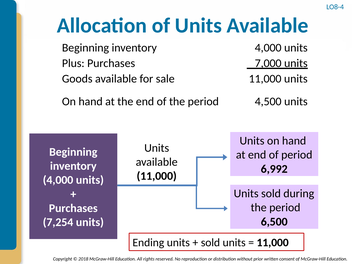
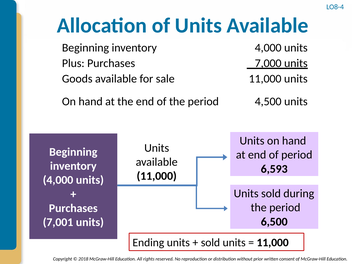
6,992: 6,992 -> 6,593
7,254: 7,254 -> 7,001
